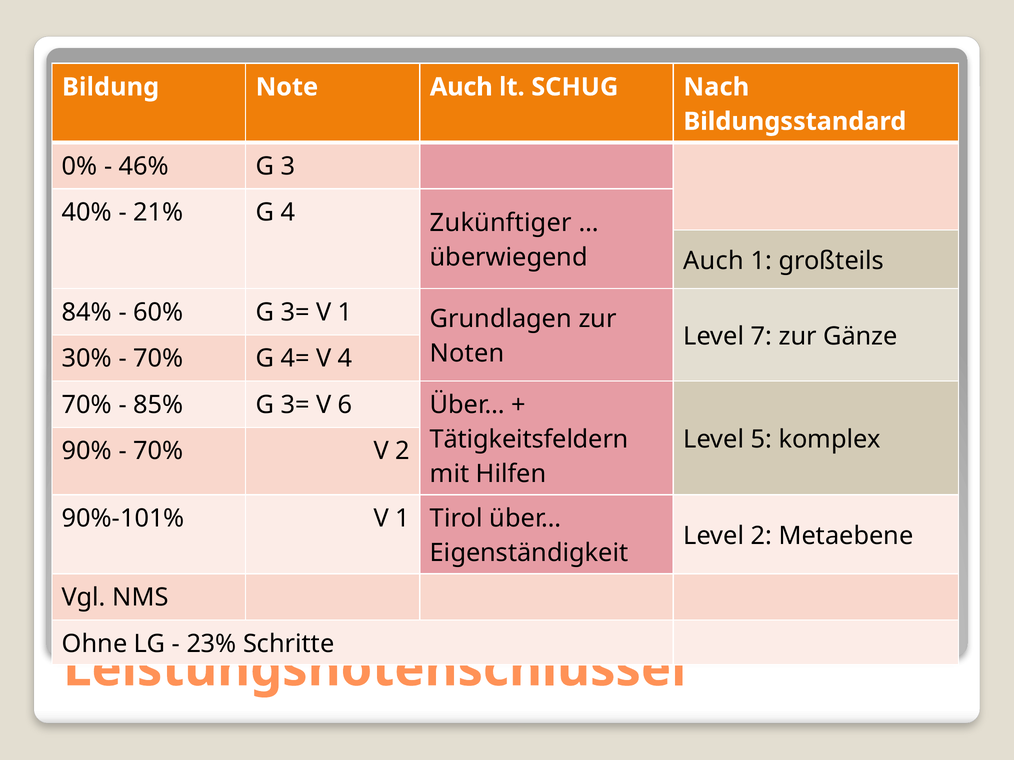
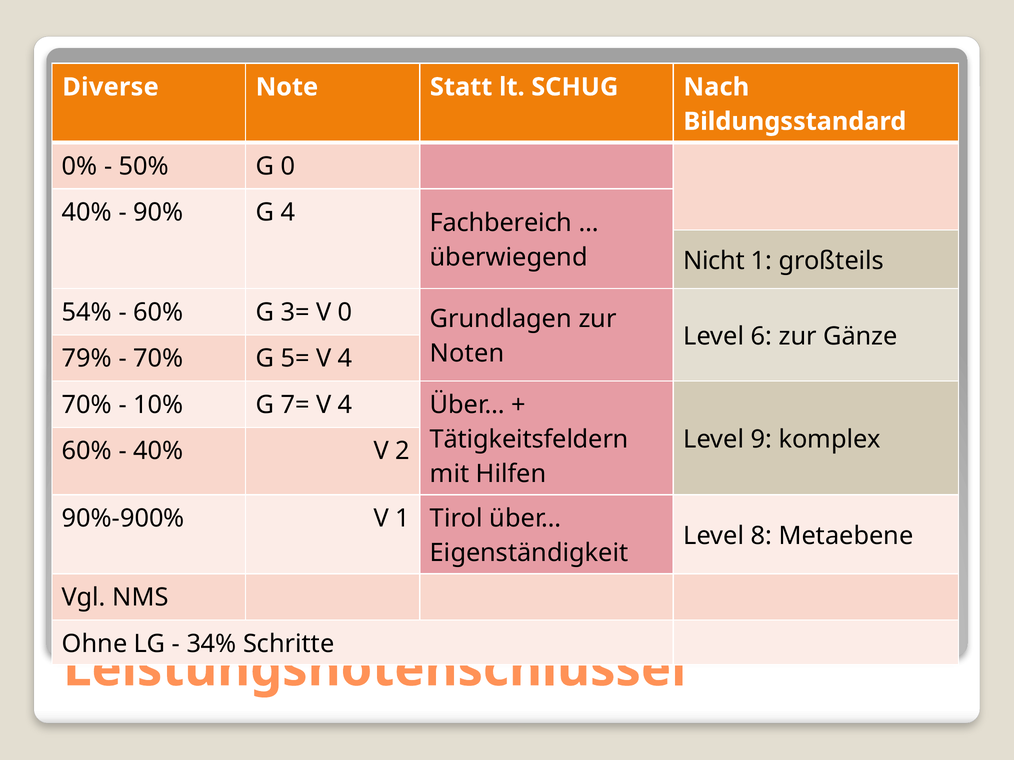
Bildung: Bildung -> Diverse
Note Auch: Auch -> Statt
46%: 46% -> 50%
G 3: 3 -> 0
21%: 21% -> 90%
Zukünftiger: Zukünftiger -> Fachbereich
überwiegend Auch: Auch -> Nicht
84%: 84% -> 54%
3= V 1: 1 -> 0
7: 7 -> 6
30%: 30% -> 79%
4=: 4= -> 5=
85%: 85% -> 10%
3= at (295, 405): 3= -> 7=
6 at (345, 405): 6 -> 4
5: 5 -> 9
90% at (87, 451): 90% -> 60%
70% at (158, 451): 70% -> 40%
90%-101%: 90%-101% -> 90%-900%
Level 2: 2 -> 8
23%: 23% -> 34%
